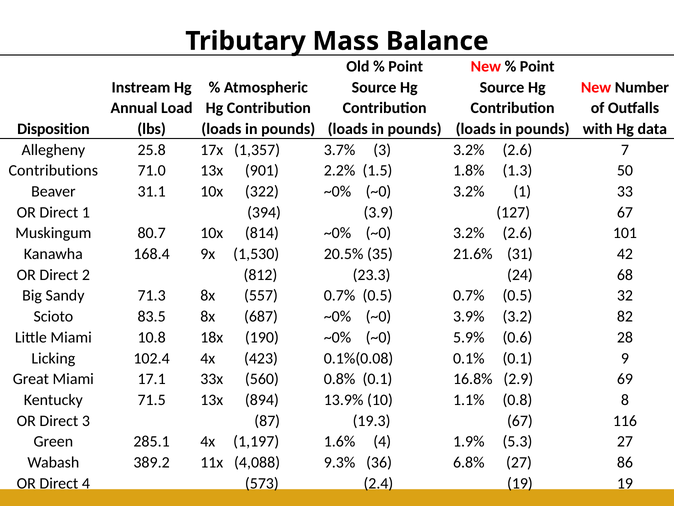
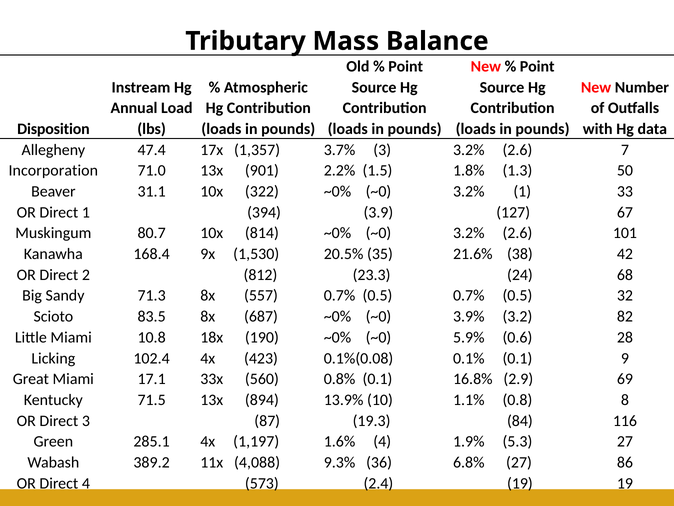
25.8: 25.8 -> 47.4
Contributions: Contributions -> Incorporation
31: 31 -> 38
19.3 67: 67 -> 84
